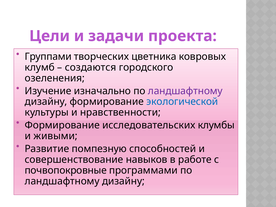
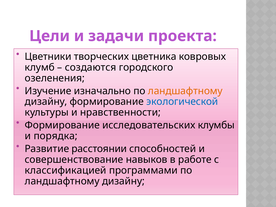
Группами: Группами -> Цветники
ландшафтному at (185, 91) colour: purple -> orange
живыми: живыми -> порядка
помпезную: помпезную -> расстоянии
почвопокровные: почвопокровные -> классификацией
